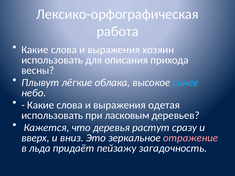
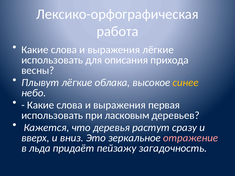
выражения хозяин: хозяин -> лёгкие
синее colour: light blue -> yellow
одетая: одетая -> первая
